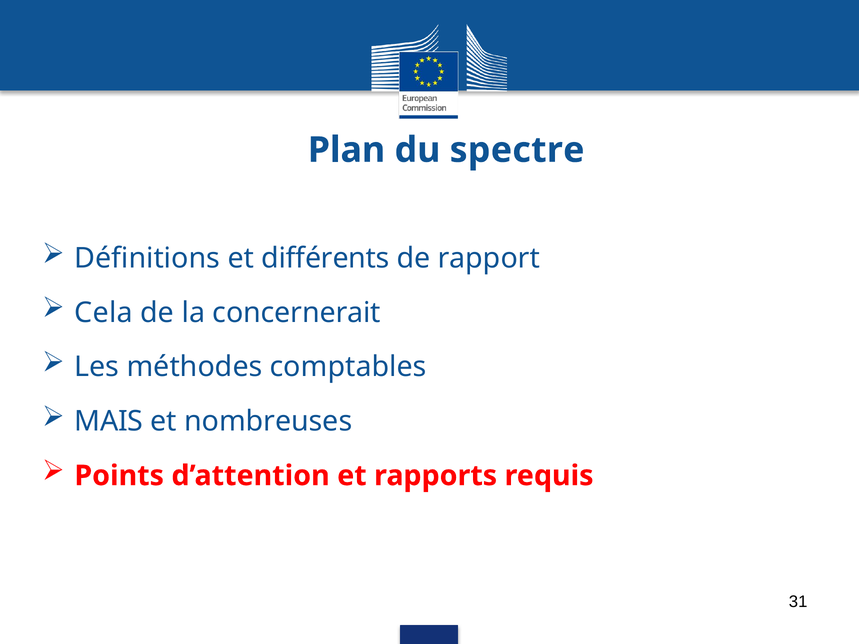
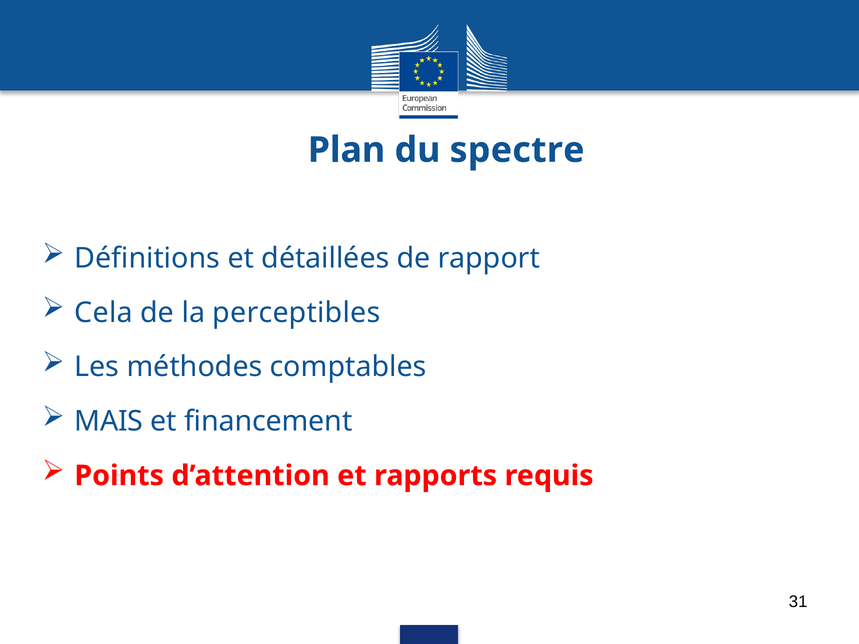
différents: différents -> détaillées
concernerait: concernerait -> perceptibles
nombreuses: nombreuses -> financement
